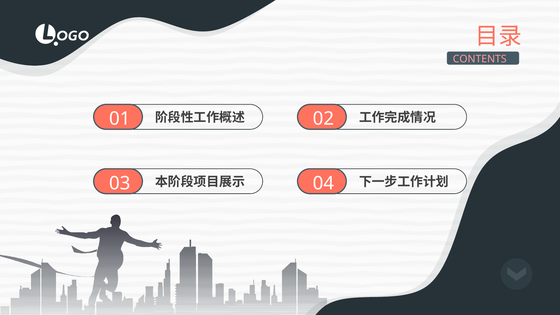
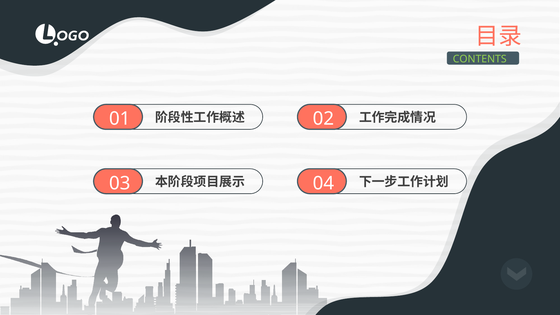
CONTENTS colour: pink -> light green
